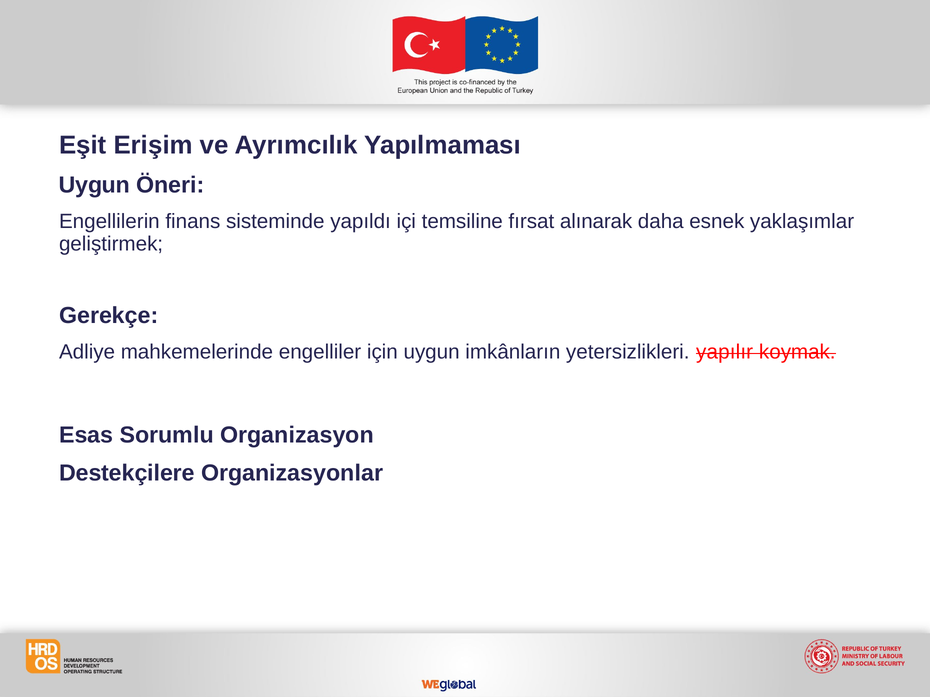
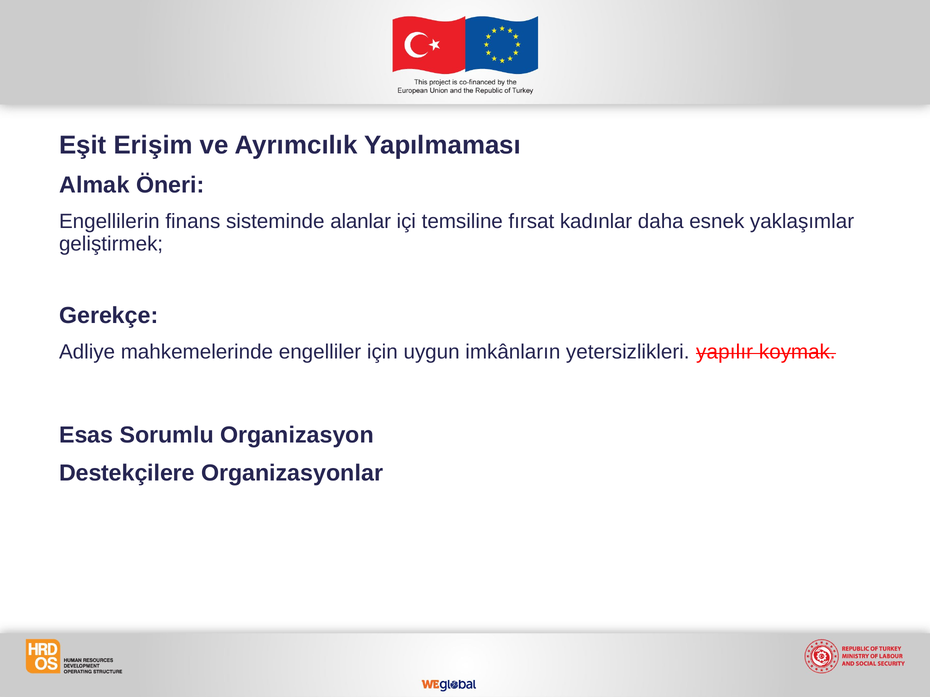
Uygun at (94, 185): Uygun -> Almak
yapıldı: yapıldı -> alanlar
alınarak: alınarak -> kadınlar
